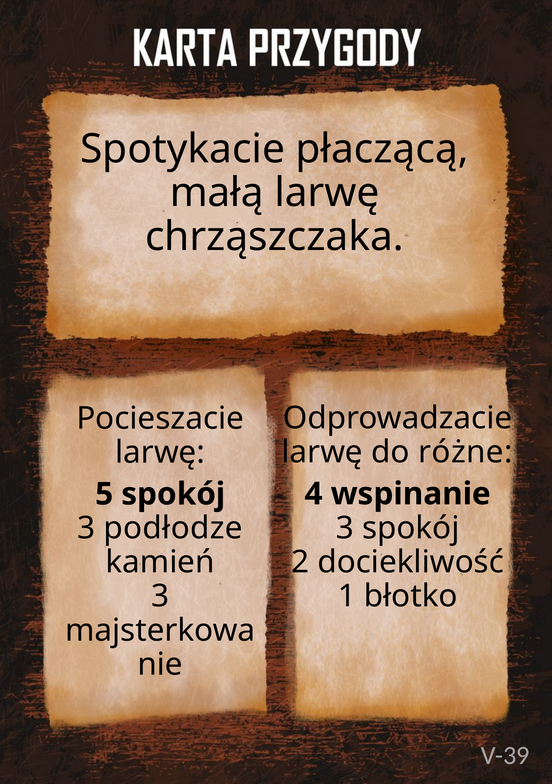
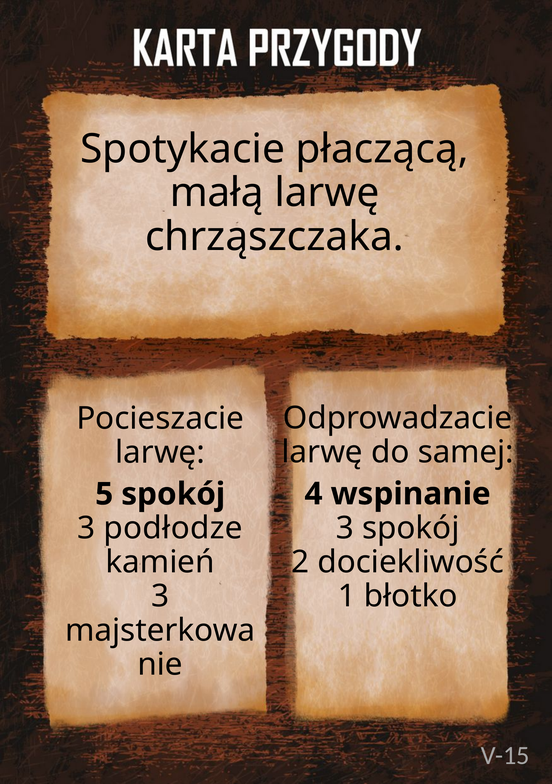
różne: różne -> samej
V-39: V-39 -> V-15
